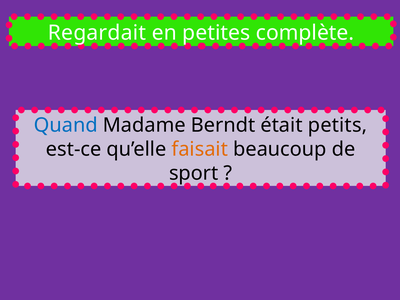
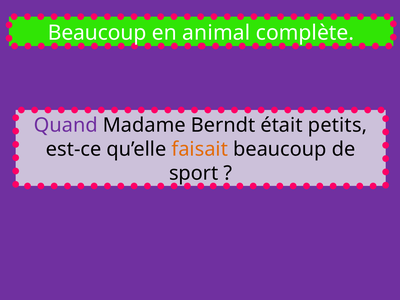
Regardait at (97, 33): Regardait -> Beaucoup
petites: petites -> animal
Quand colour: blue -> purple
